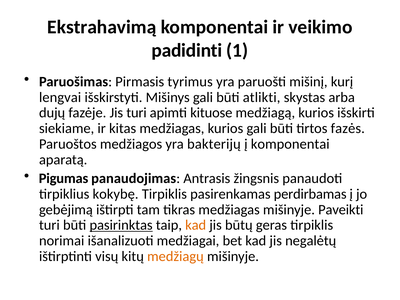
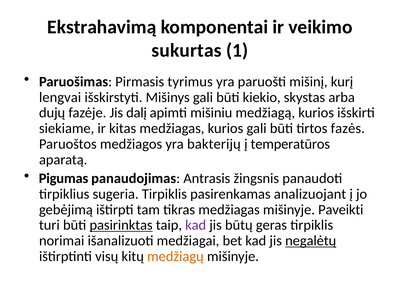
padidinti: padidinti -> sukurtas
atlikti: atlikti -> kiekio
Jis turi: turi -> dalį
kituose: kituose -> mišiniu
į komponentai: komponentai -> temperatūros
kokybę: kokybę -> sugeria
perdirbamas: perdirbamas -> analizuojant
kad at (196, 225) colour: orange -> purple
negalėtų underline: none -> present
